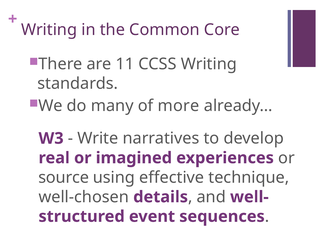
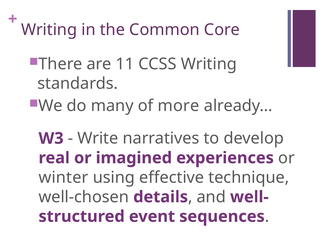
source: source -> winter
